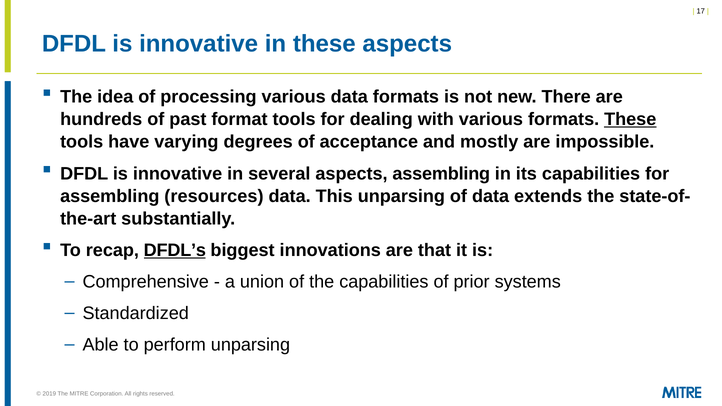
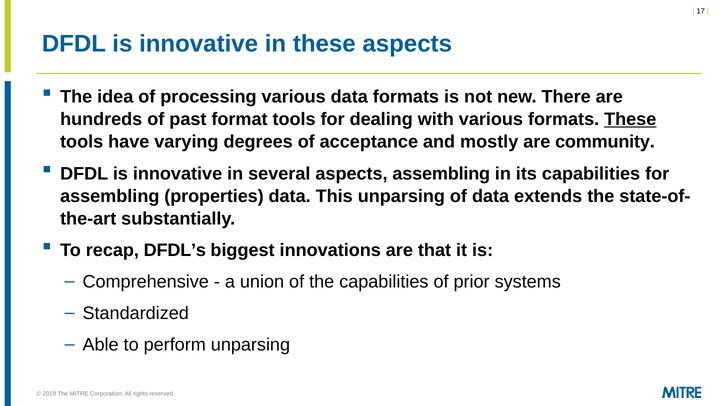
impossible: impossible -> community
resources: resources -> properties
DFDL’s underline: present -> none
